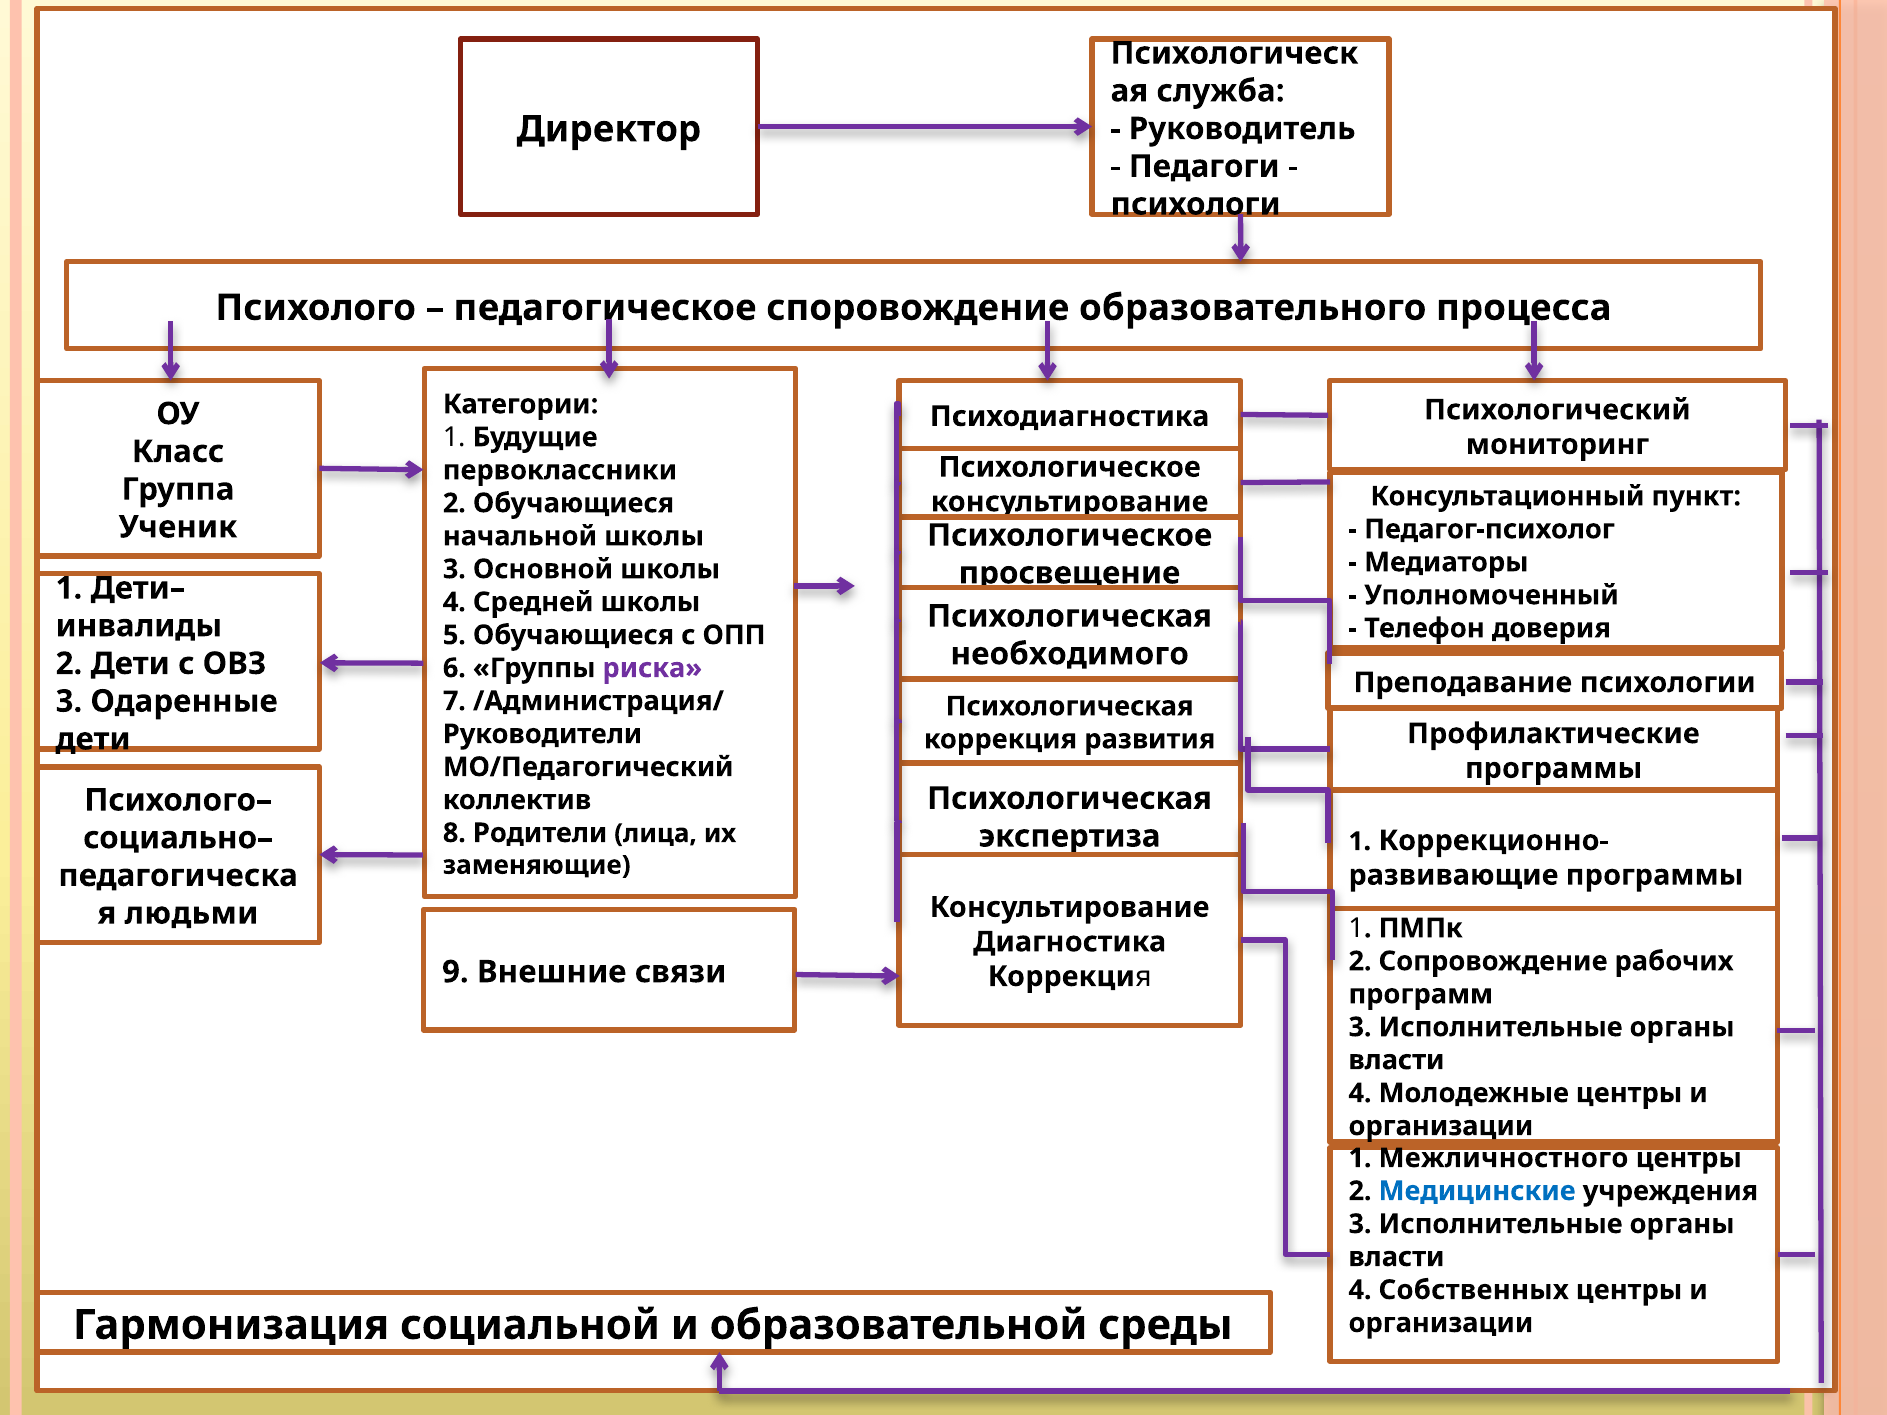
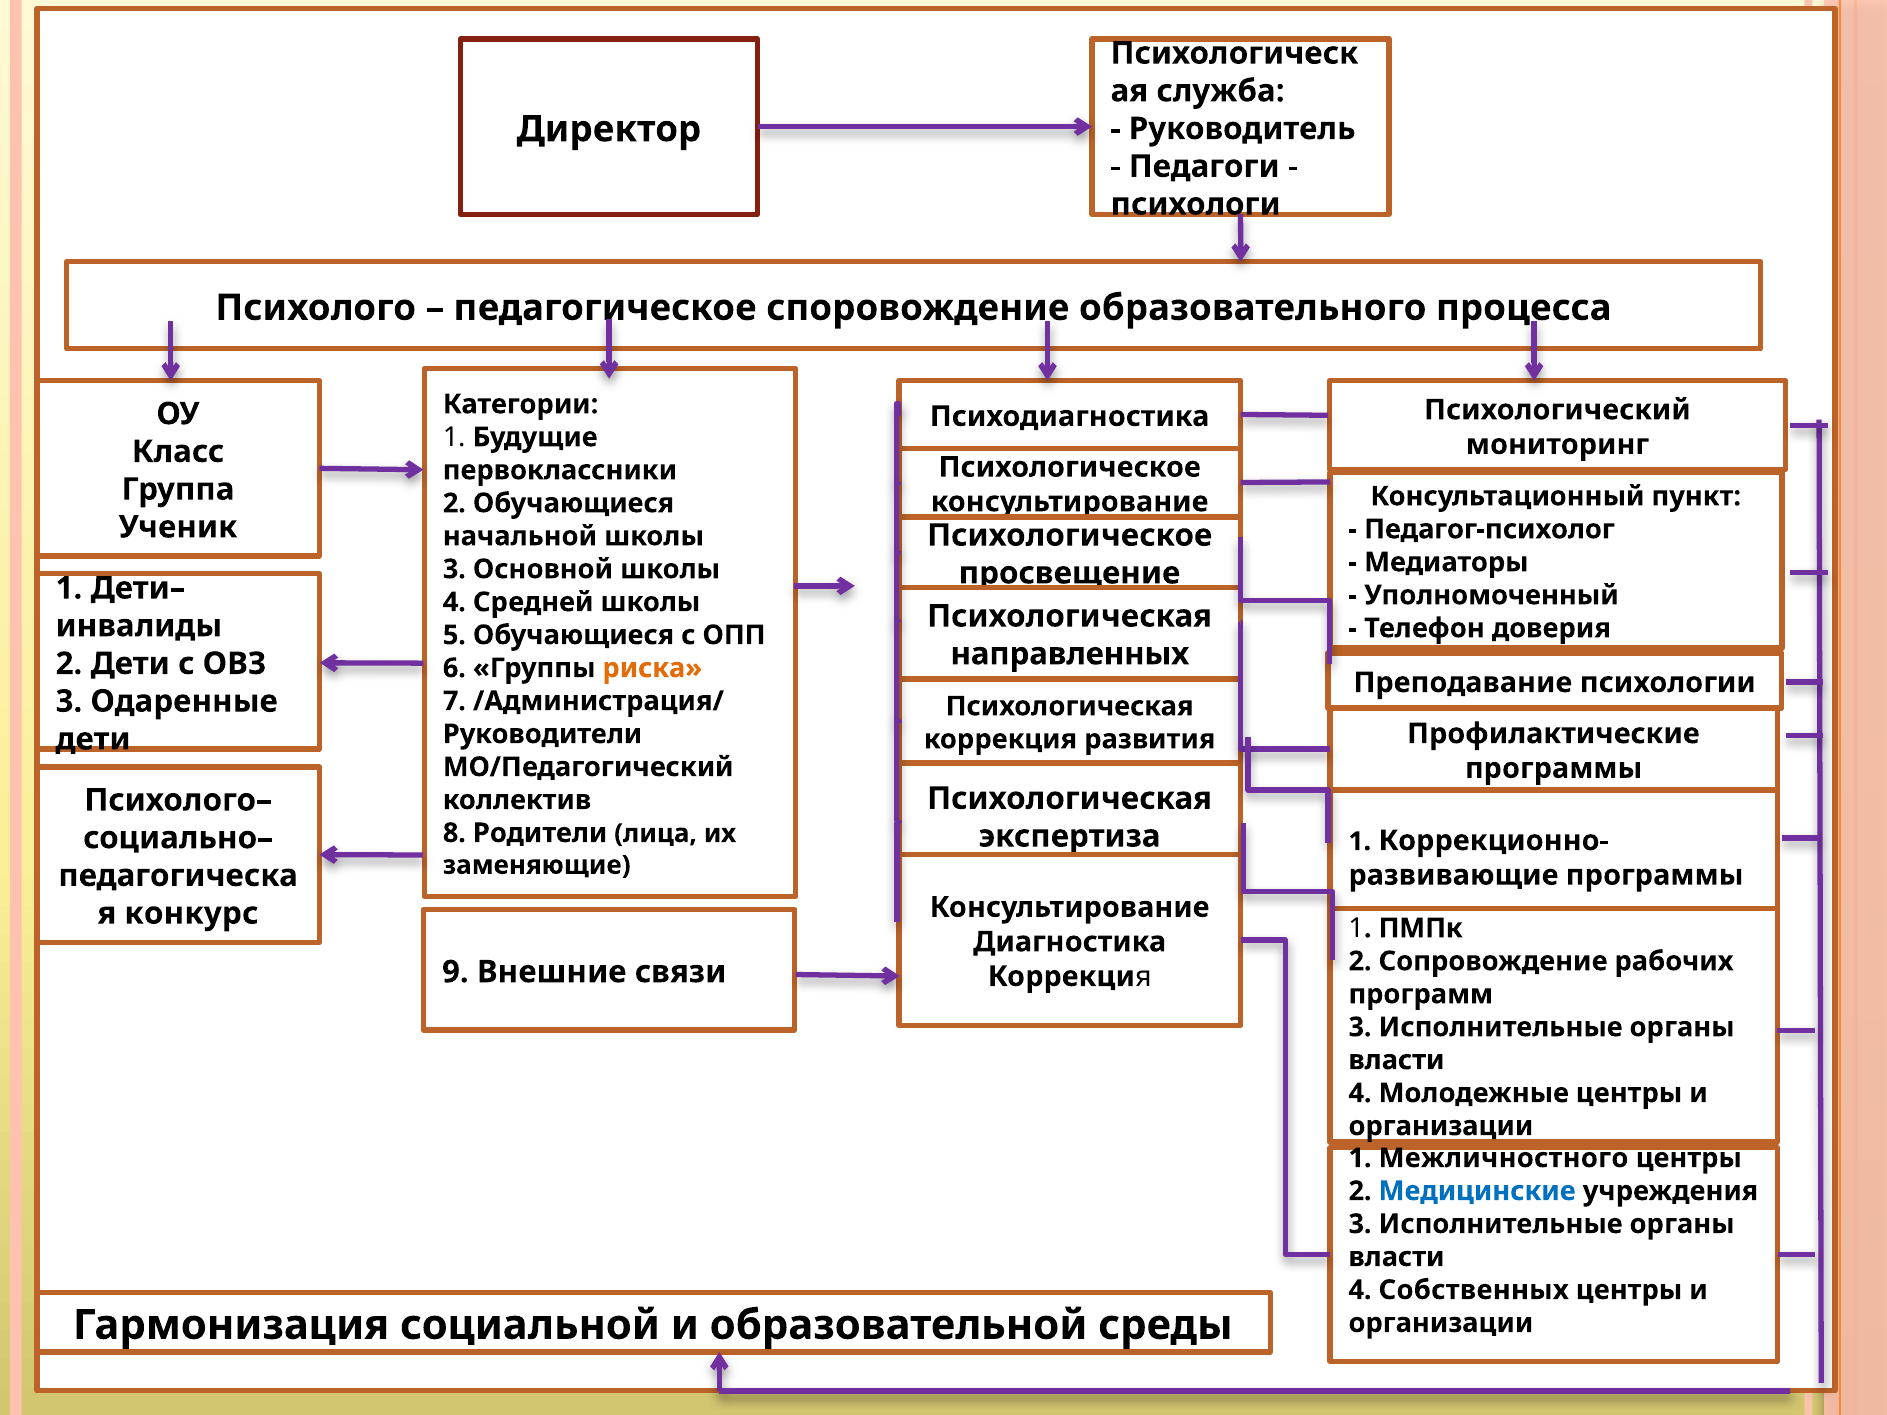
необходимого: необходимого -> направленных
риска colour: purple -> orange
людьми: людьми -> конкурс
